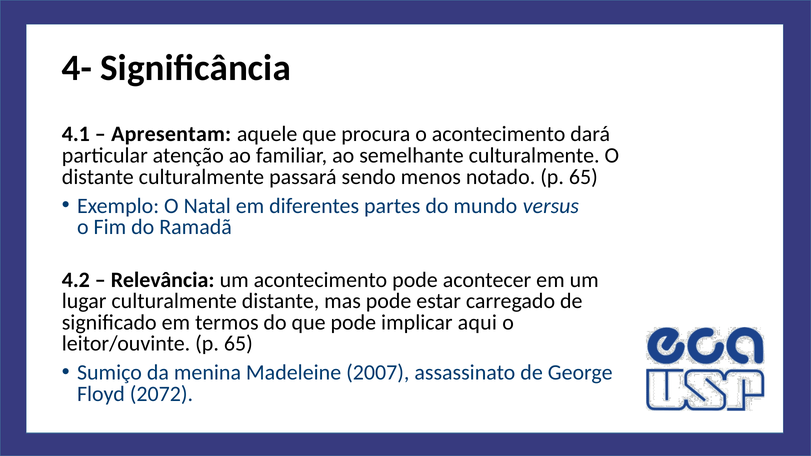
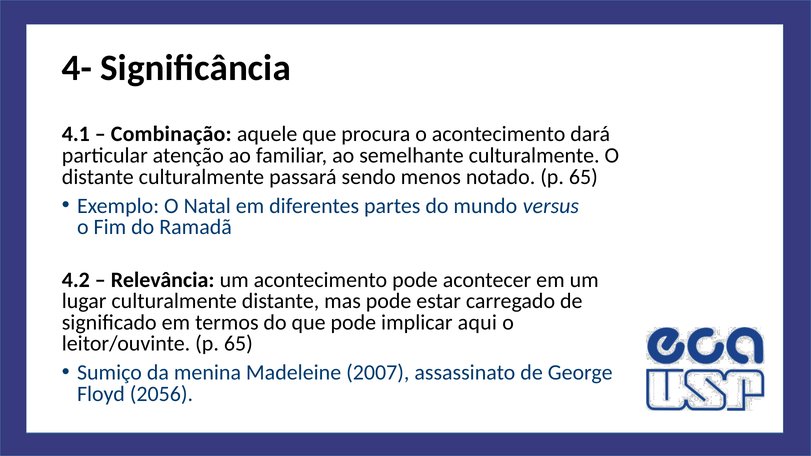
Apresentam: Apresentam -> Combinação
2072: 2072 -> 2056
